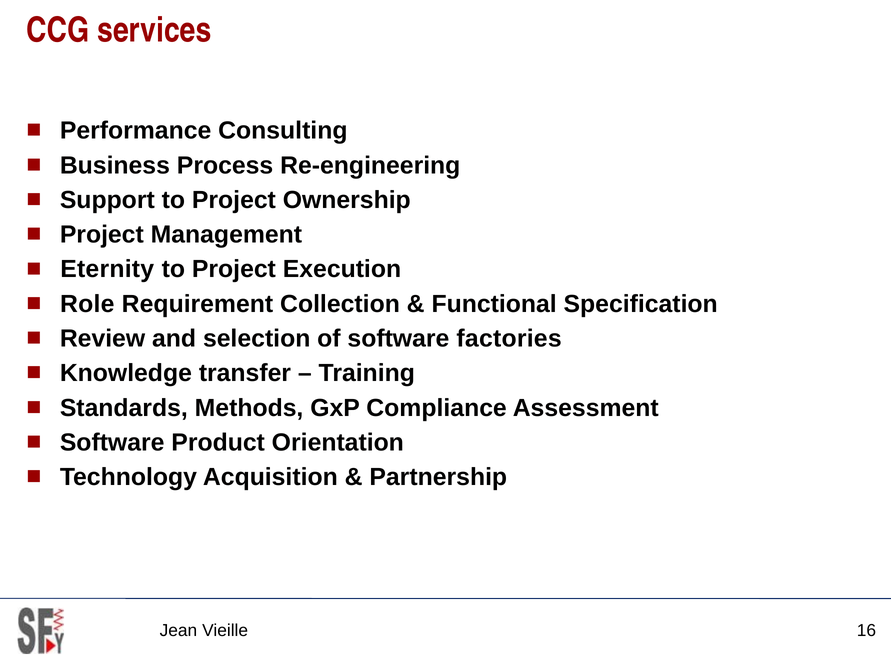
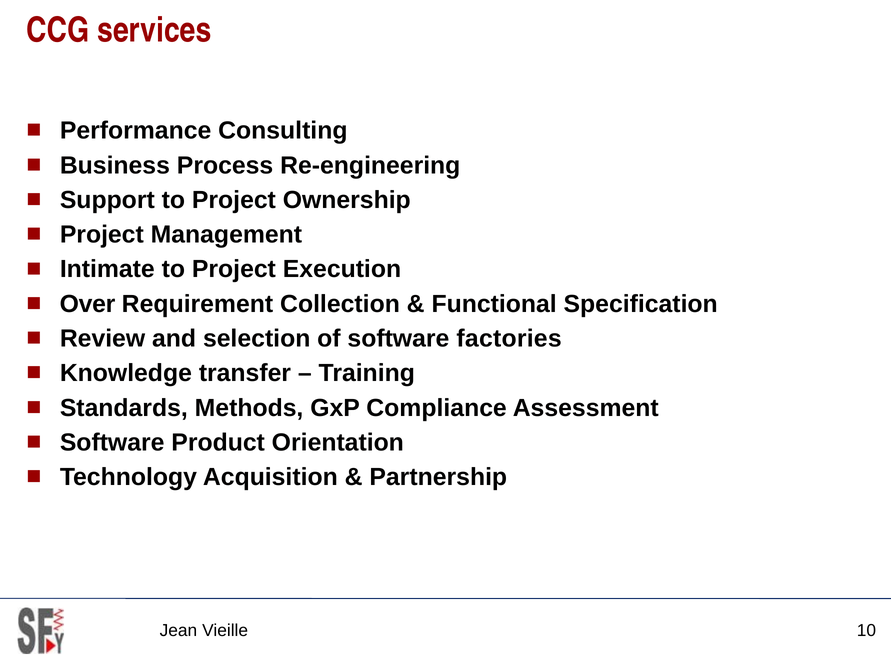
Eternity: Eternity -> Intimate
Role: Role -> Over
16: 16 -> 10
